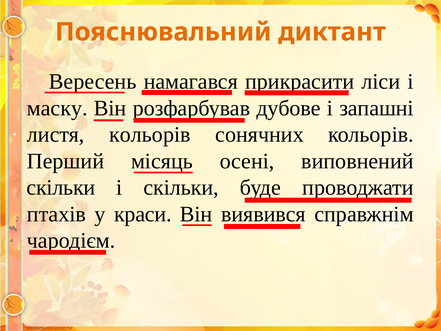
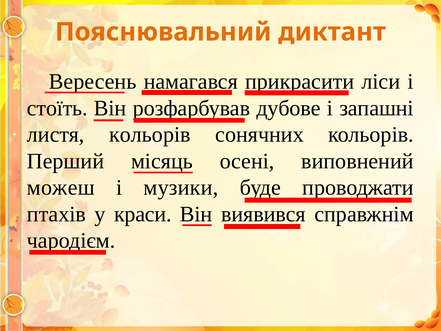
маску: маску -> стоїть
скільки at (61, 187): скільки -> можеш
і скільки: скільки -> музики
